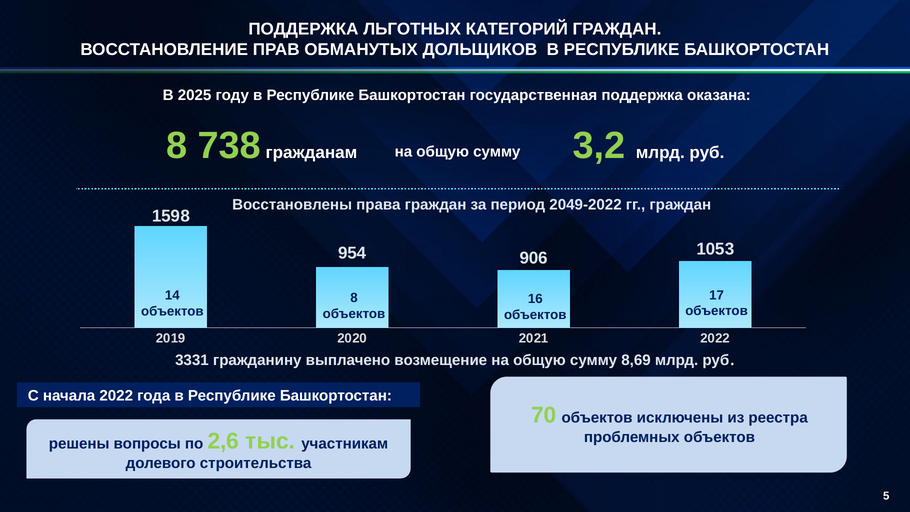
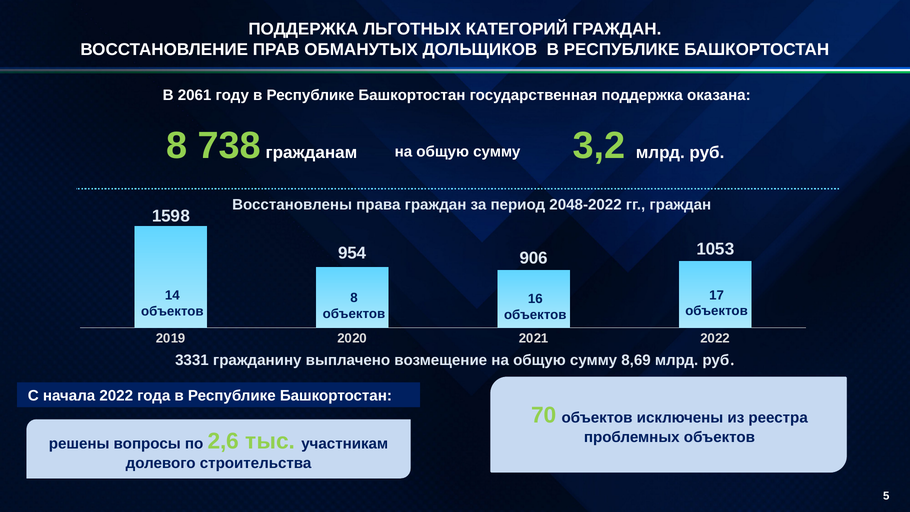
2025: 2025 -> 2061
2049-2022: 2049-2022 -> 2048-2022
